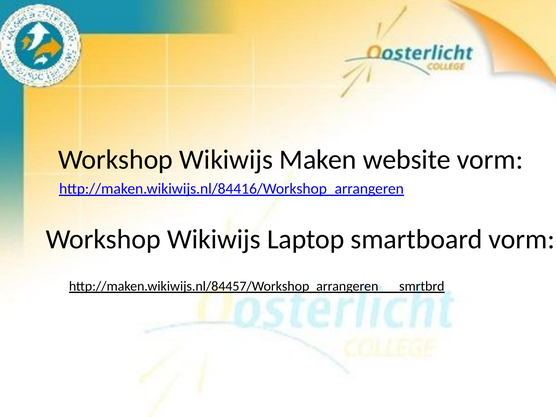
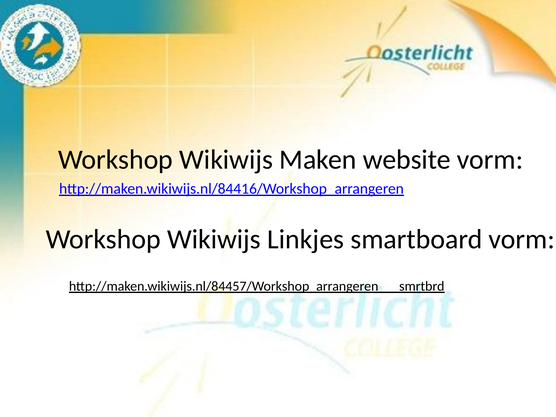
Laptop: Laptop -> Linkjes
